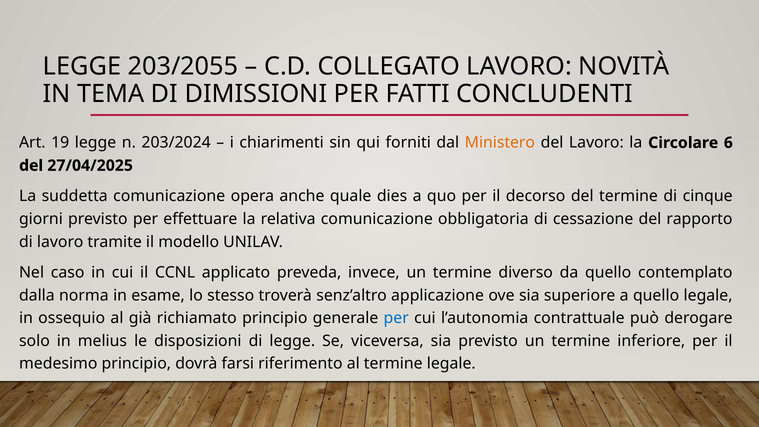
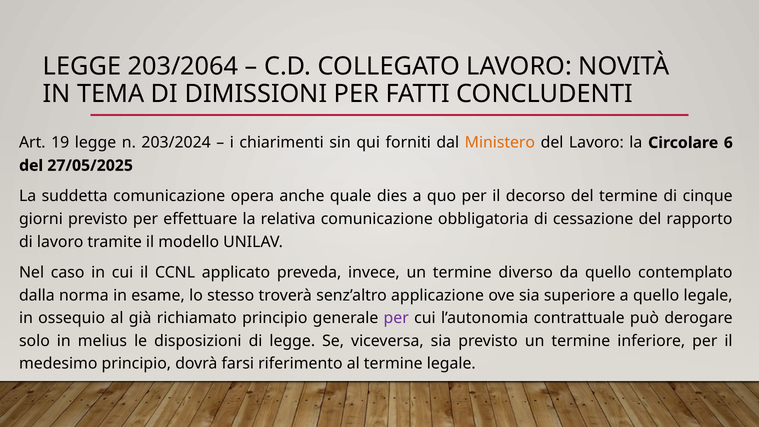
203/2055: 203/2055 -> 203/2064
27/04/2025: 27/04/2025 -> 27/05/2025
per at (396, 318) colour: blue -> purple
